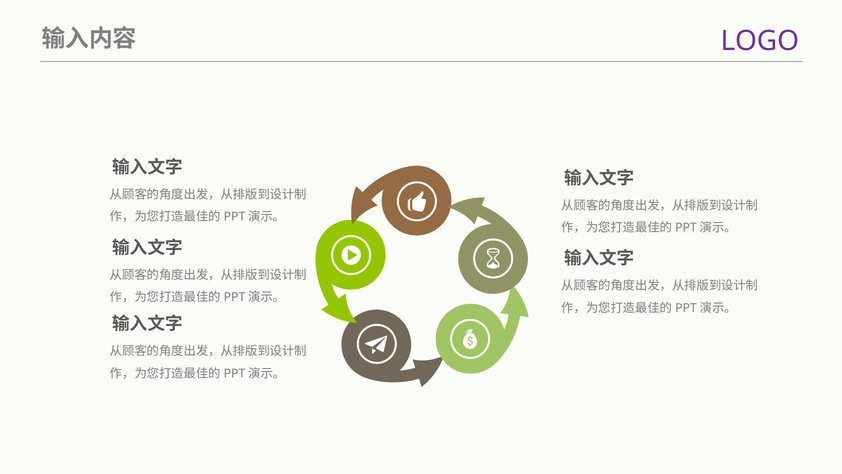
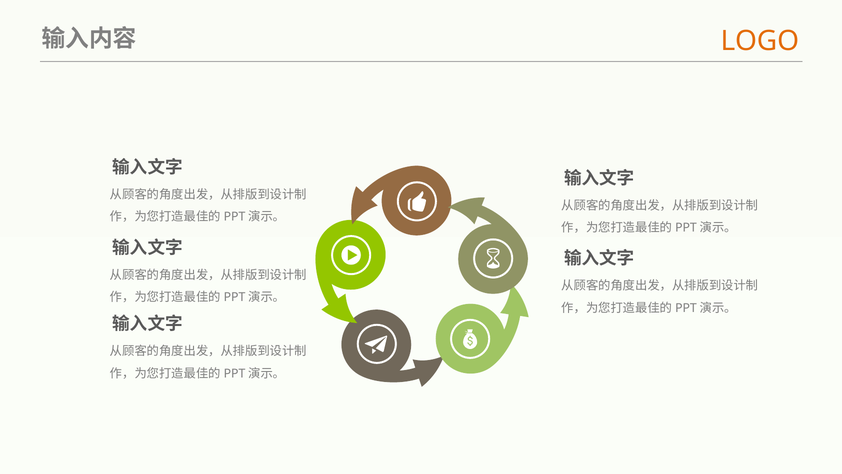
LOGO colour: purple -> orange
